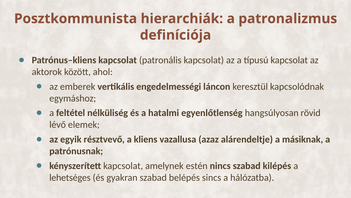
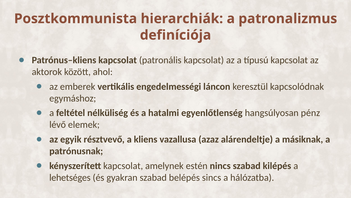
rövid: rövid -> pénz
